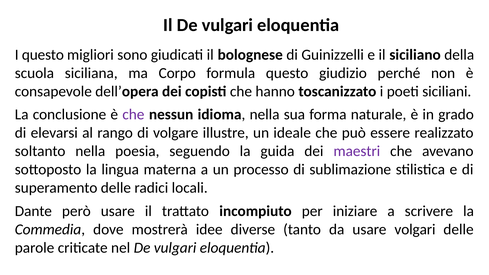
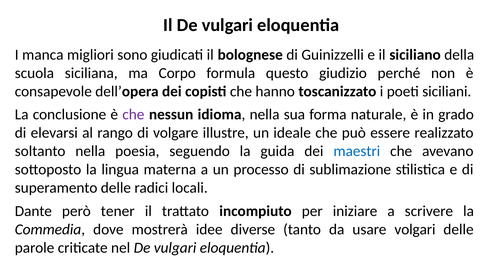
I questo: questo -> manca
maestri colour: purple -> blue
però usare: usare -> tener
